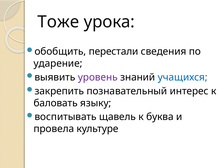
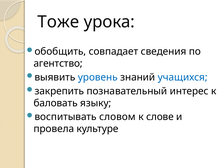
перестали: перестали -> совпадает
ударение: ударение -> агентство
уровень colour: purple -> blue
щавель: щавель -> словом
буква: буква -> слове
